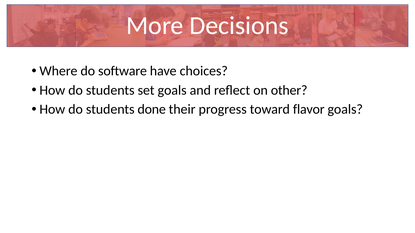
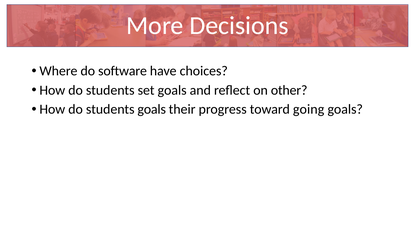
students done: done -> goals
flavor: flavor -> going
